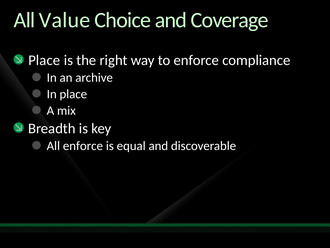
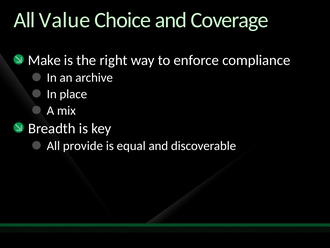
Place at (44, 60): Place -> Make
All enforce: enforce -> provide
